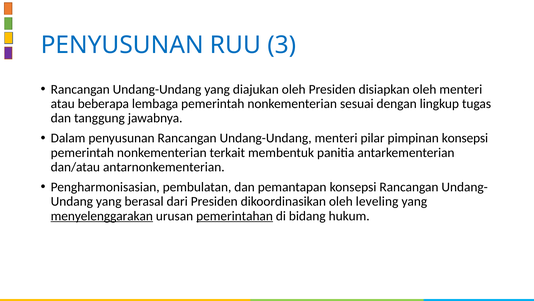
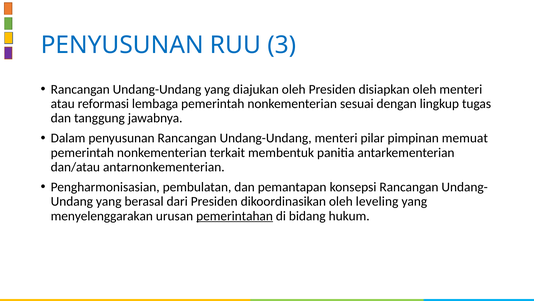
beberapa: beberapa -> reformasi
pimpinan konsepsi: konsepsi -> memuat
menyelenggarakan underline: present -> none
